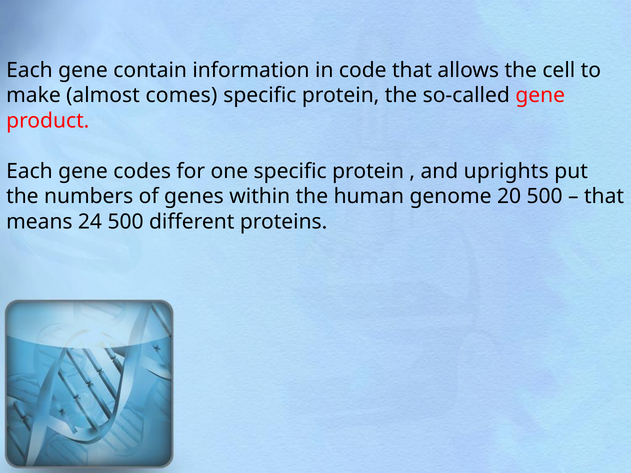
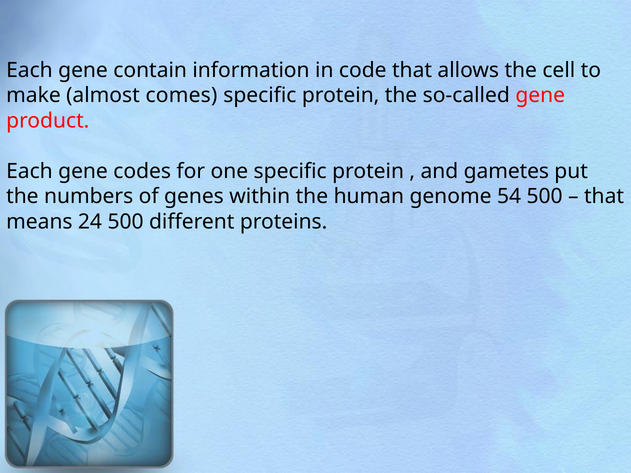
uprights: uprights -> gametes
20: 20 -> 54
